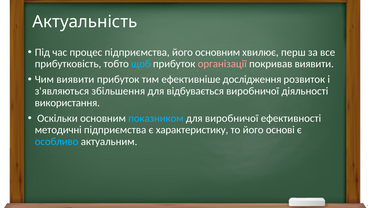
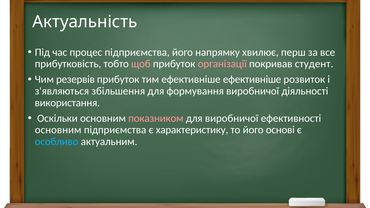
його основним: основним -> напрямку
щоб colour: light blue -> pink
покривав виявити: виявити -> студент
Чим виявити: виявити -> резервів
ефективніше дослідження: дослідження -> ефективніше
відбувається: відбувається -> формування
показником colour: light blue -> pink
методичні at (58, 130): методичні -> основним
